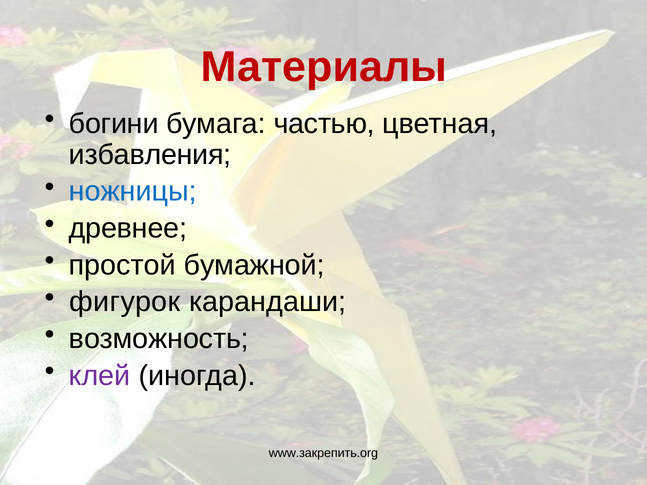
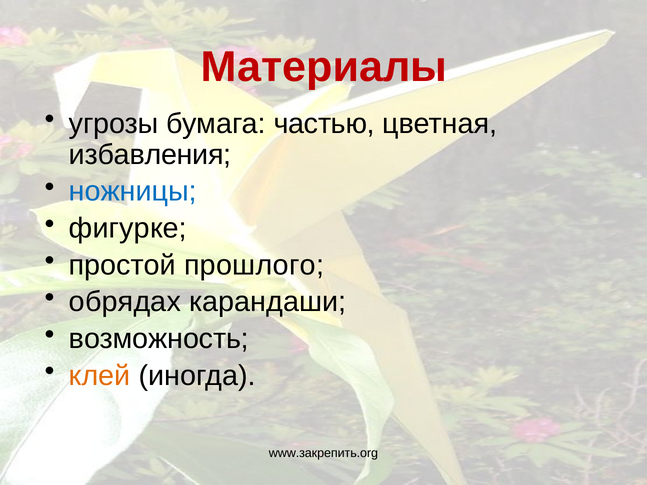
богини: богини -> угрозы
древнее: древнее -> фигурке
бумажной: бумажной -> прошлого
фигурок: фигурок -> обрядах
клей colour: purple -> orange
